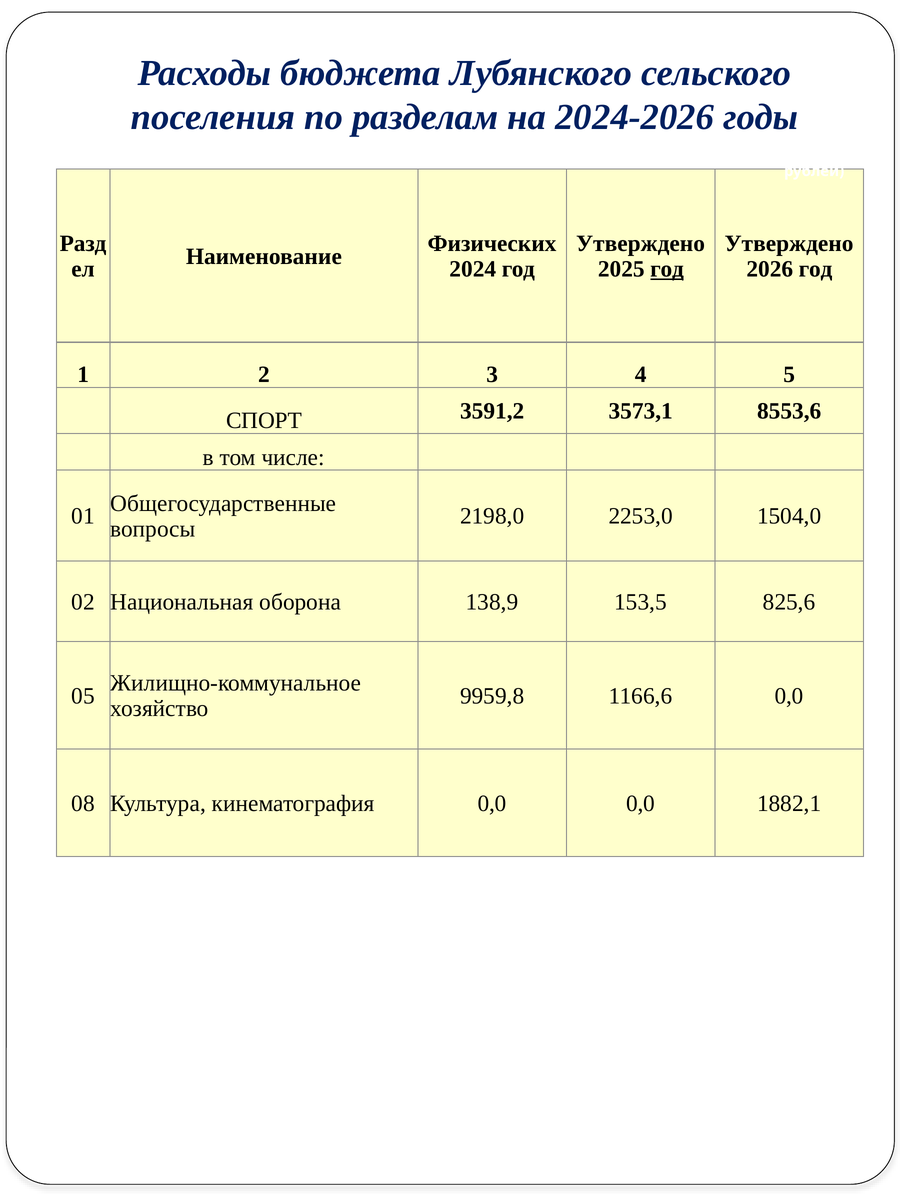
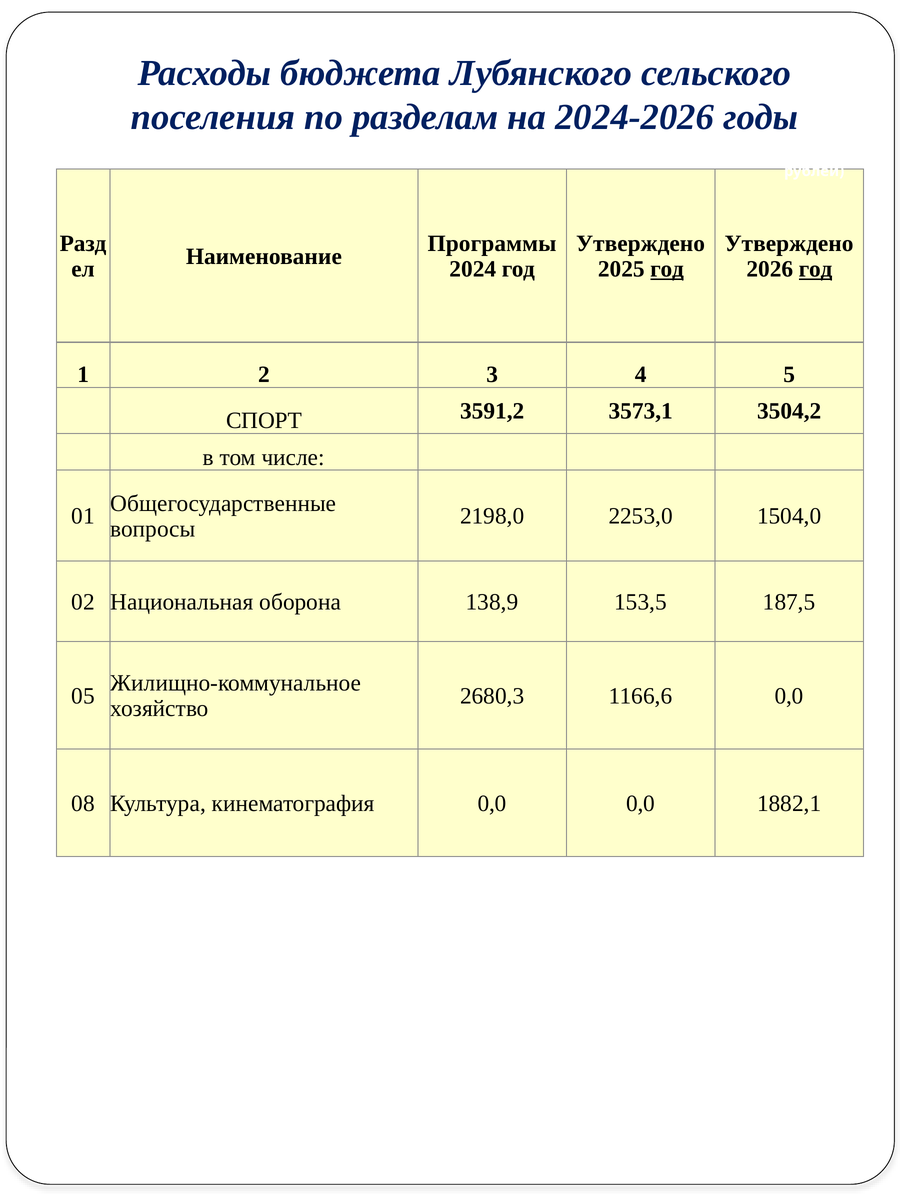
Физических: Физических -> Программы
год at (816, 269) underline: none -> present
8553,6: 8553,6 -> 3504,2
825,6: 825,6 -> 187,5
9959,8: 9959,8 -> 2680,3
